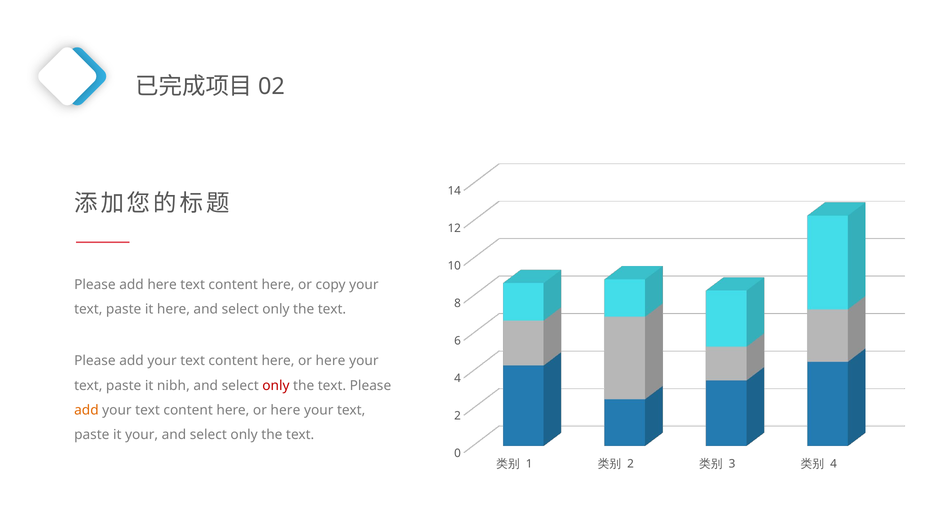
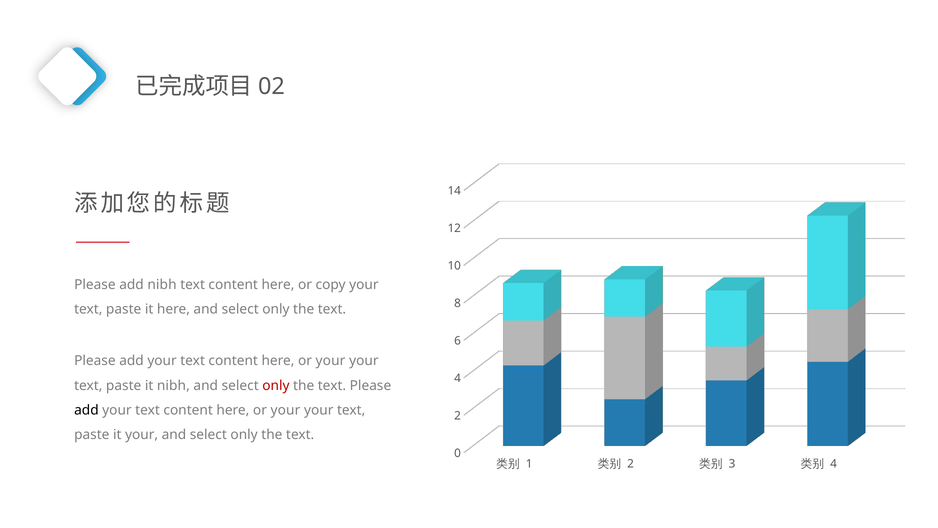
add here: here -> nibh
here at (330, 361): here -> your
add at (86, 410) colour: orange -> black
here at (285, 410): here -> your
